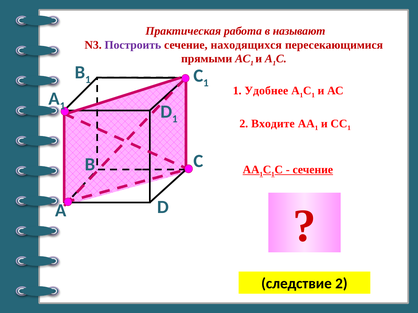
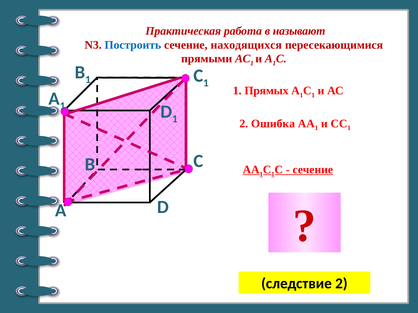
Построить colour: purple -> blue
Удобнее: Удобнее -> Прямых
Входите: Входите -> Ошибка
